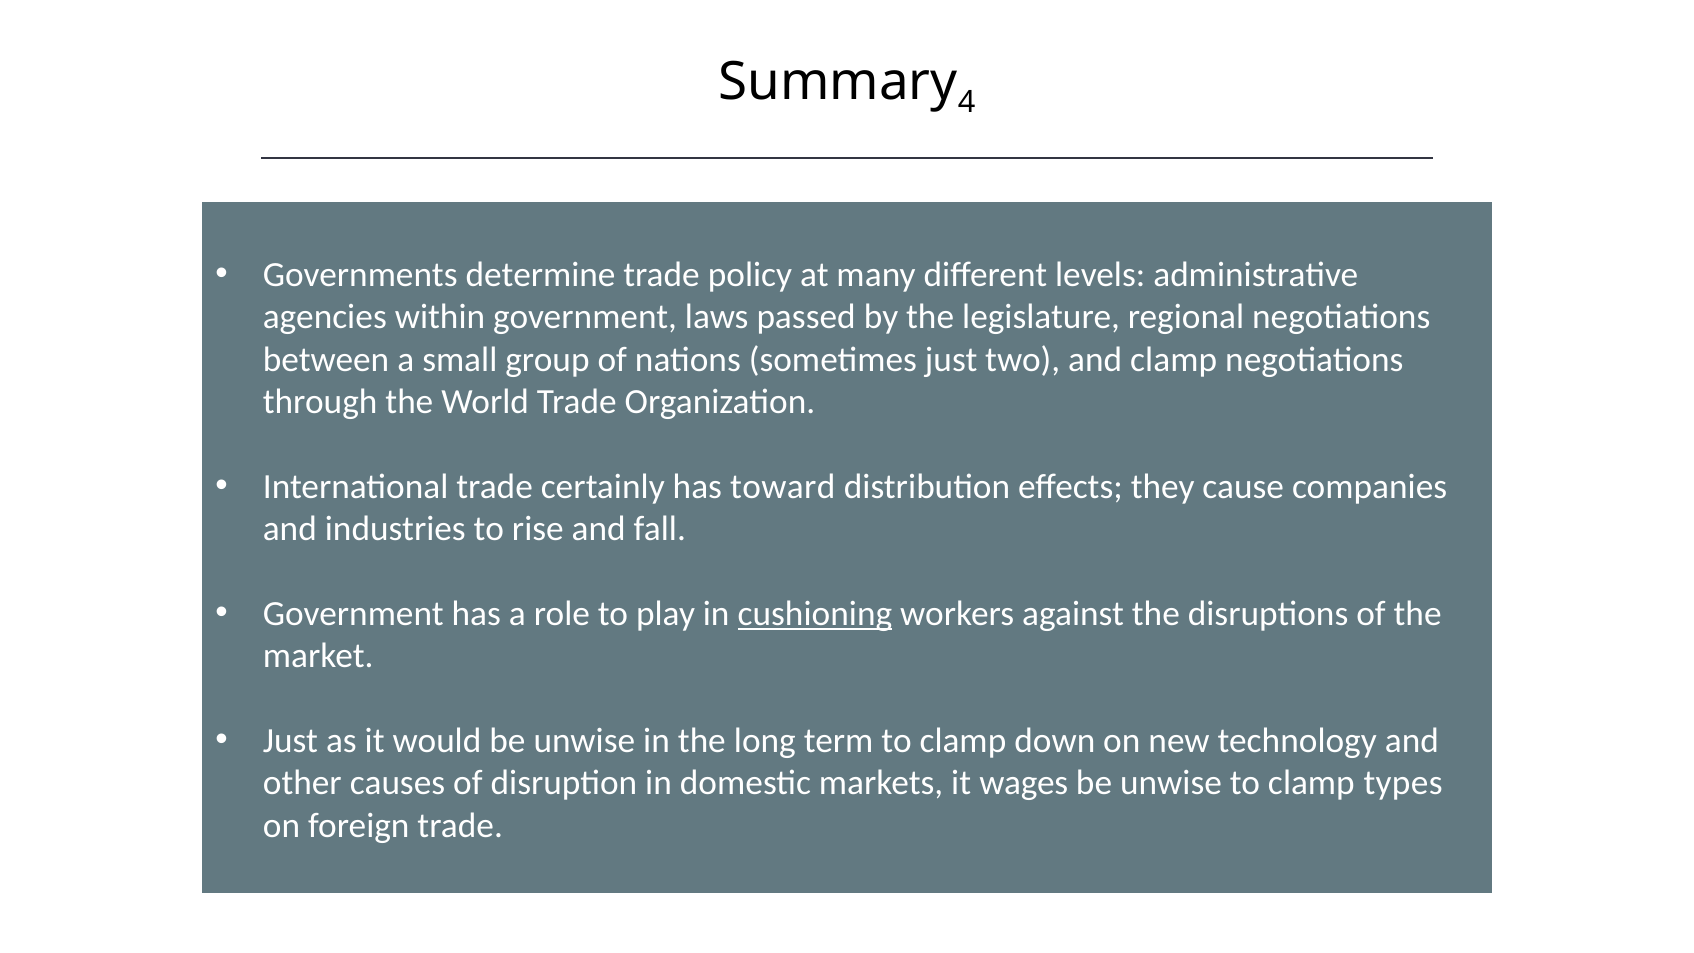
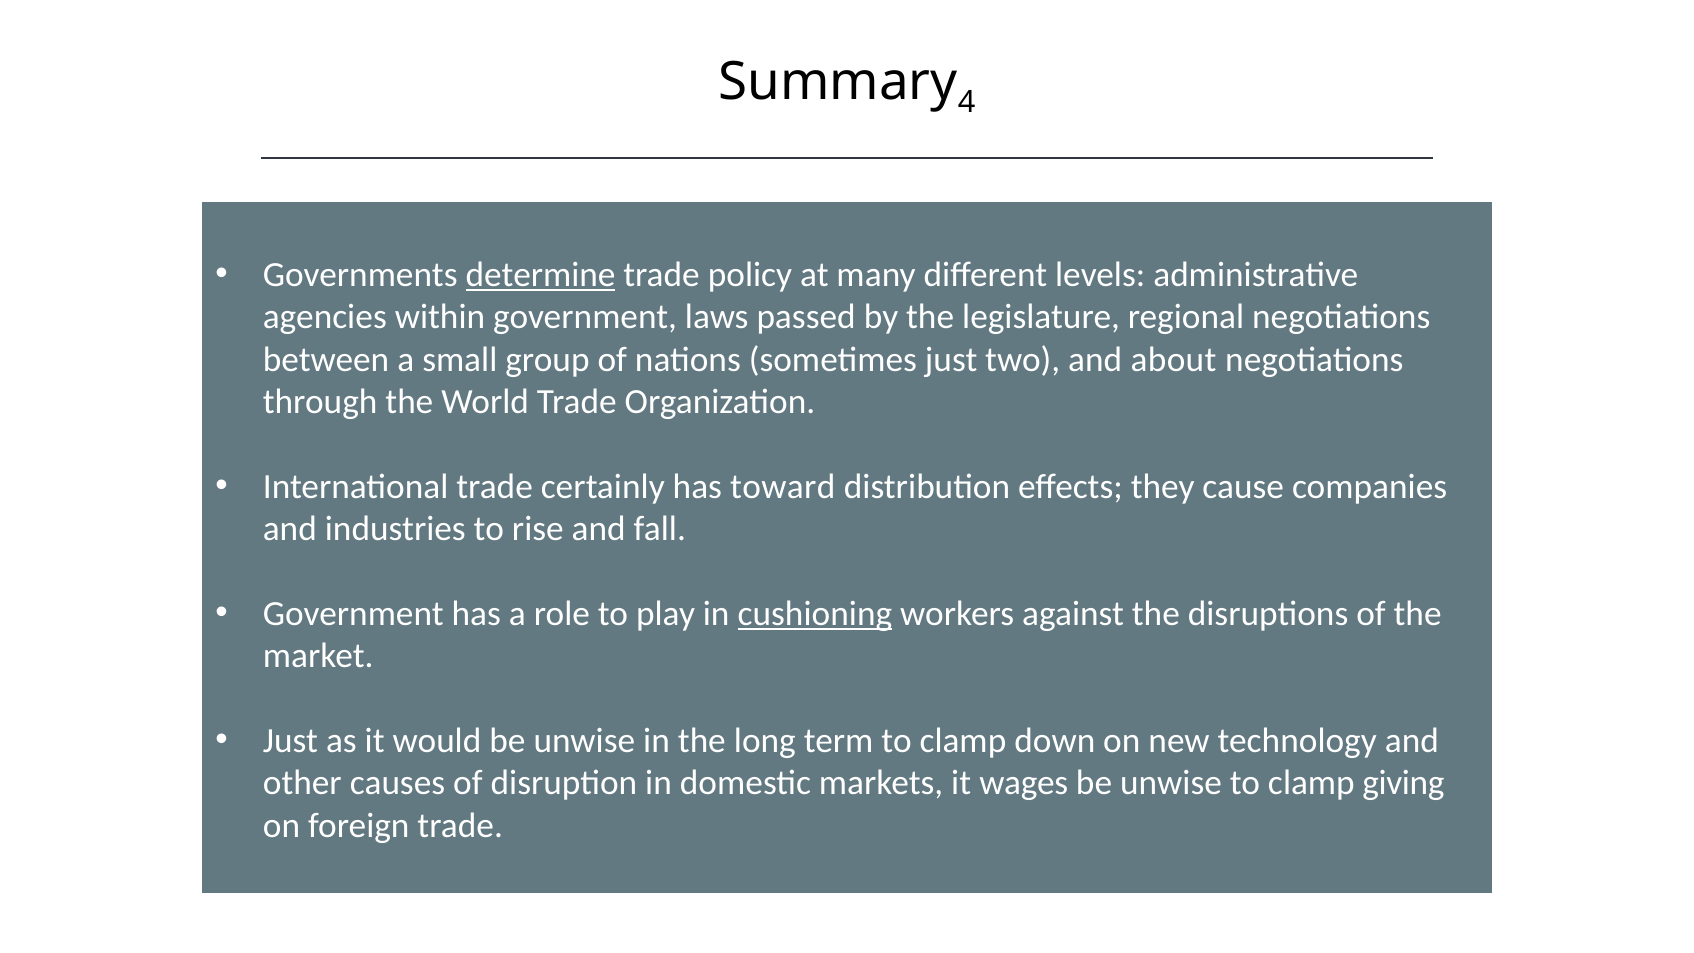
determine underline: none -> present
and clamp: clamp -> about
types: types -> giving
